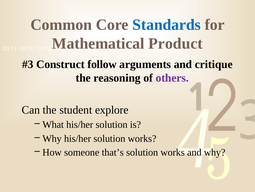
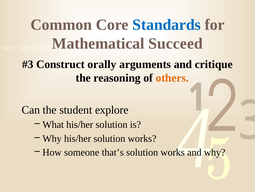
Product: Product -> Succeed
follow: follow -> orally
others colour: purple -> orange
